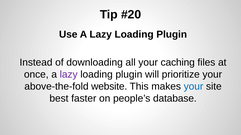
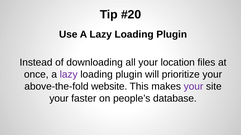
caching: caching -> location
your at (193, 87) colour: blue -> purple
best at (59, 99): best -> your
